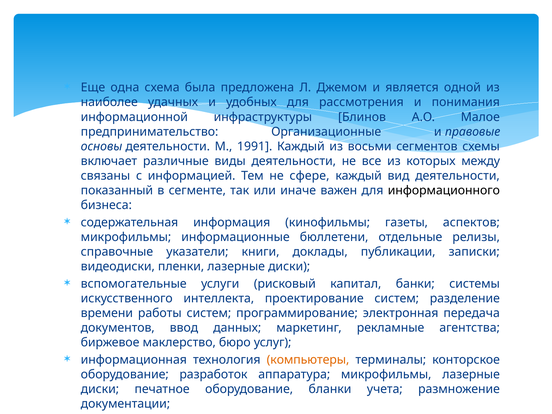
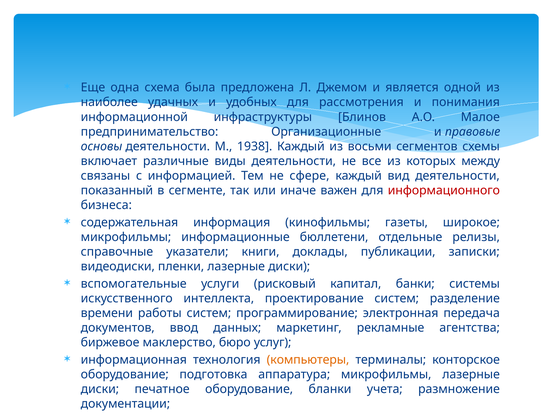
1991: 1991 -> 1938
информационного colour: black -> red
аспектов: аспектов -> широкое
разработок: разработок -> подготовка
